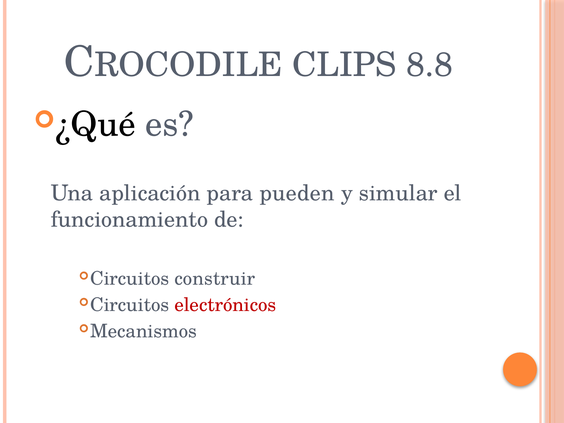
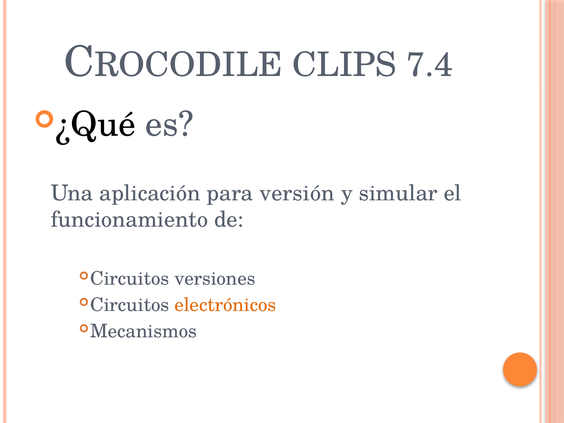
8.8: 8.8 -> 7.4
pueden: pueden -> versión
construir: construir -> versiones
electrónicos colour: red -> orange
